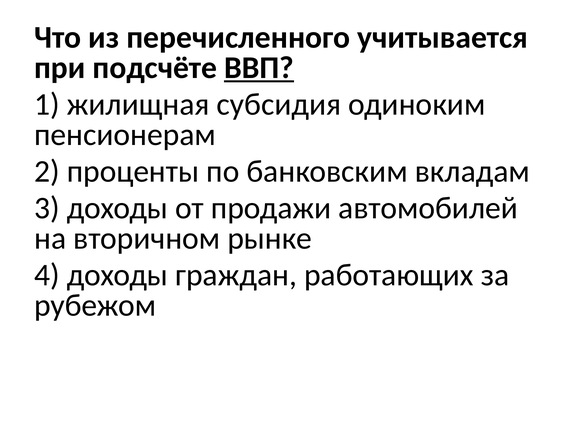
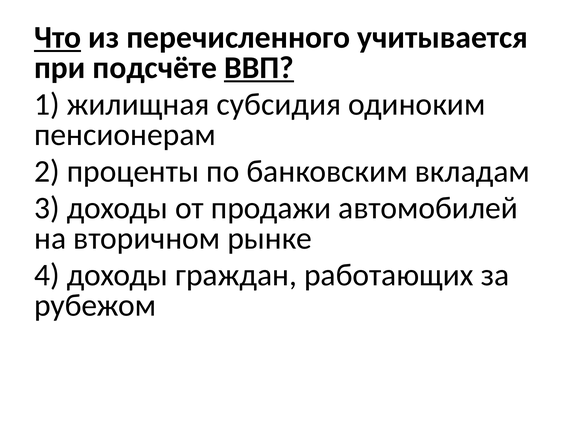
Что underline: none -> present
